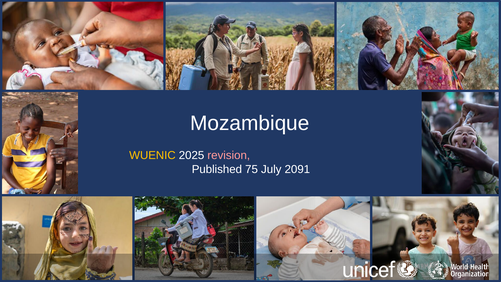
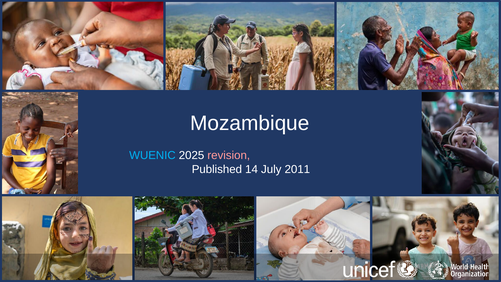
WUENIC colour: yellow -> light blue
75: 75 -> 14
2091: 2091 -> 2011
